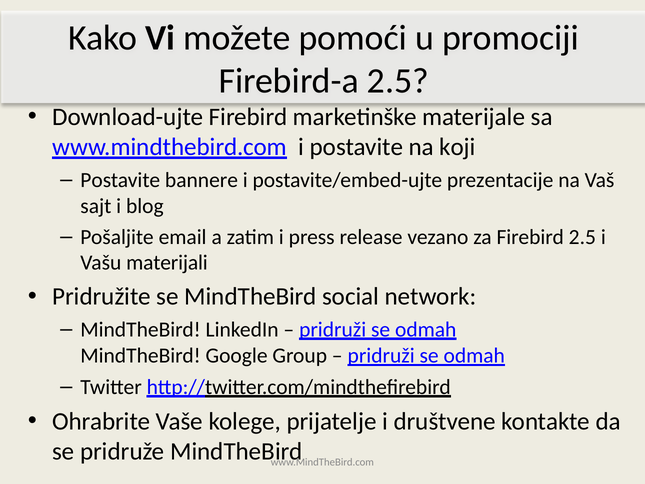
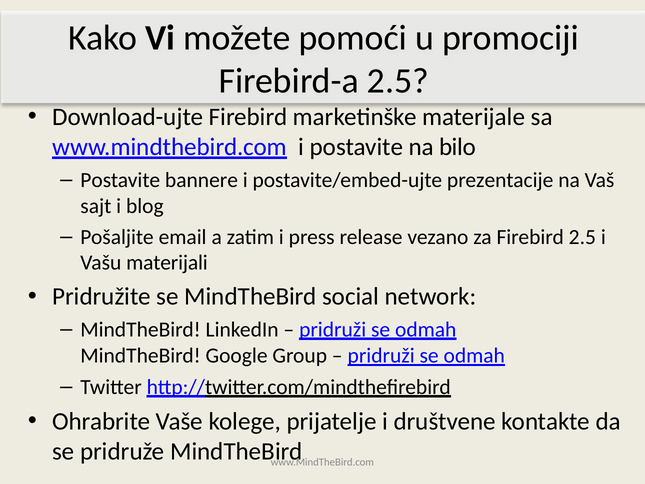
koji: koji -> bilo
